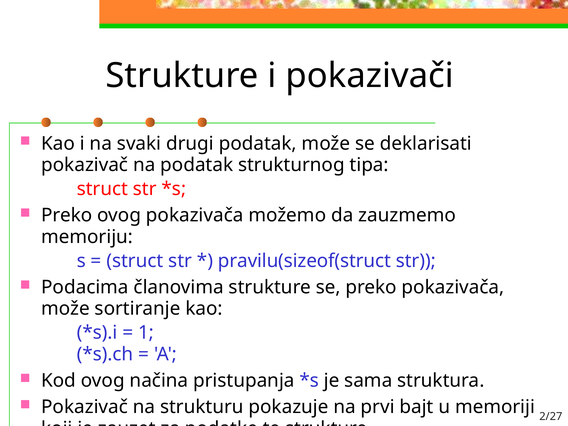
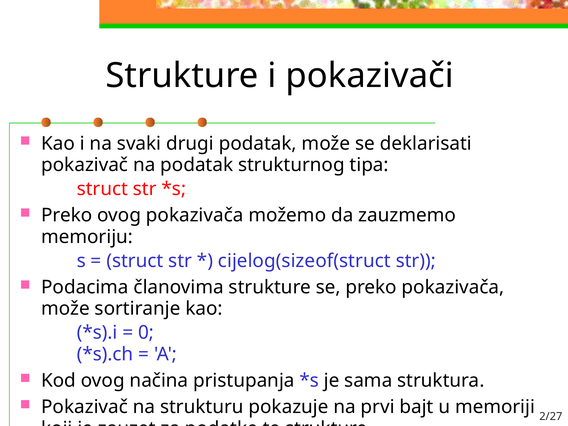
pravilu(sizeof(struct: pravilu(sizeof(struct -> cijelog(sizeof(struct
1: 1 -> 0
